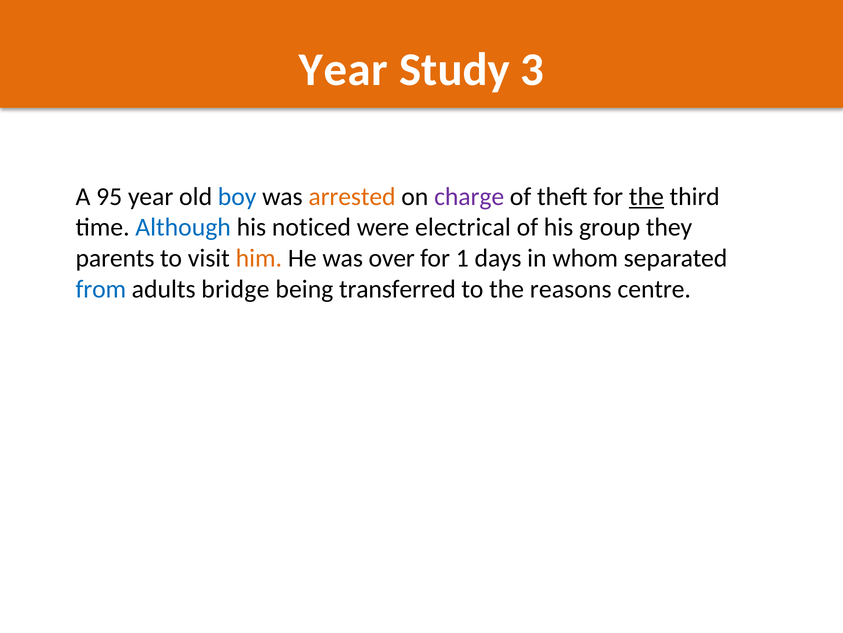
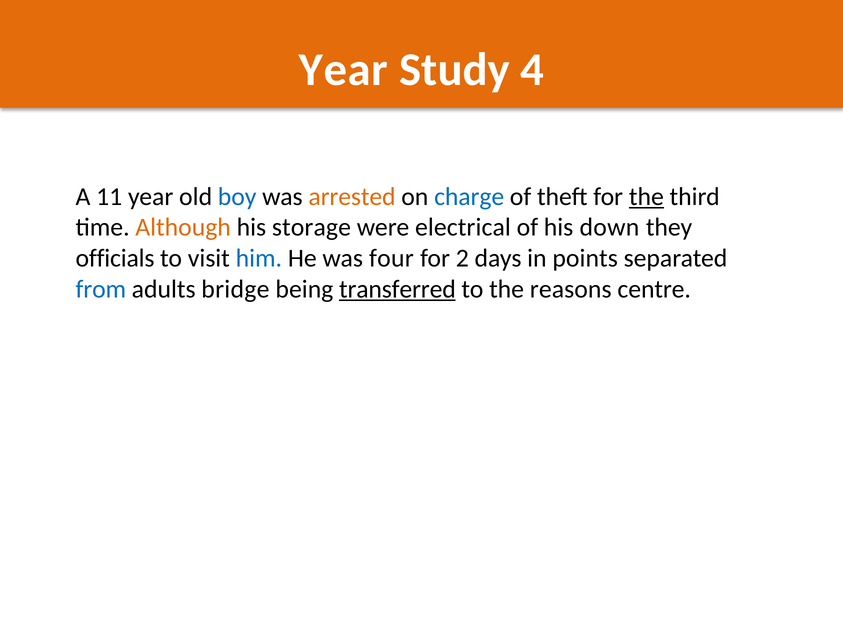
3: 3 -> 4
95: 95 -> 11
charge colour: purple -> blue
Although colour: blue -> orange
noticed: noticed -> storage
group: group -> down
parents: parents -> officials
him colour: orange -> blue
over: over -> four
1: 1 -> 2
whom: whom -> points
transferred underline: none -> present
